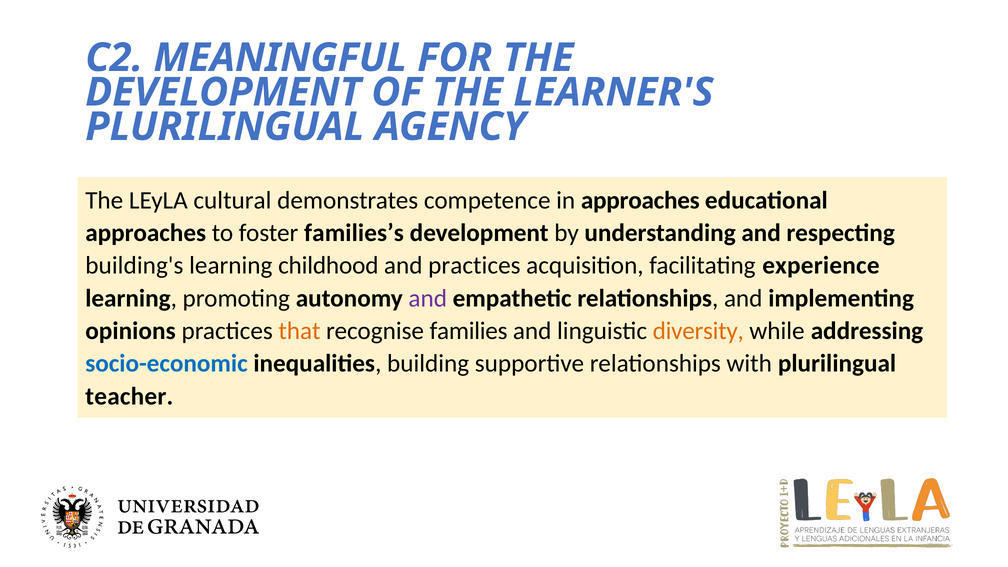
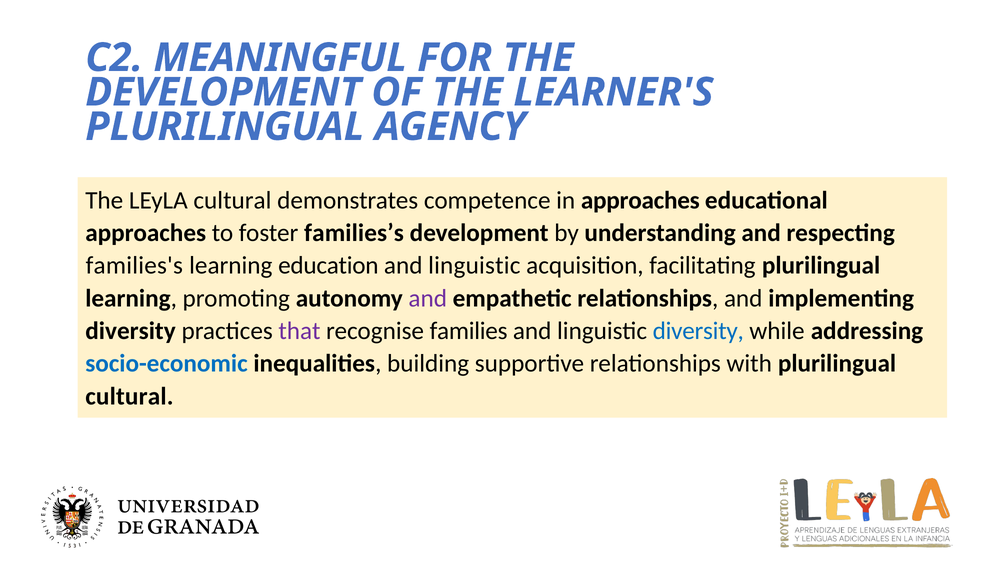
building's: building's -> families's
childhood: childhood -> education
practices at (474, 266): practices -> linguistic
facilitating experience: experience -> plurilingual
opinions at (130, 331): opinions -> diversity
that colour: orange -> purple
diversity at (698, 331) colour: orange -> blue
teacher at (129, 396): teacher -> cultural
